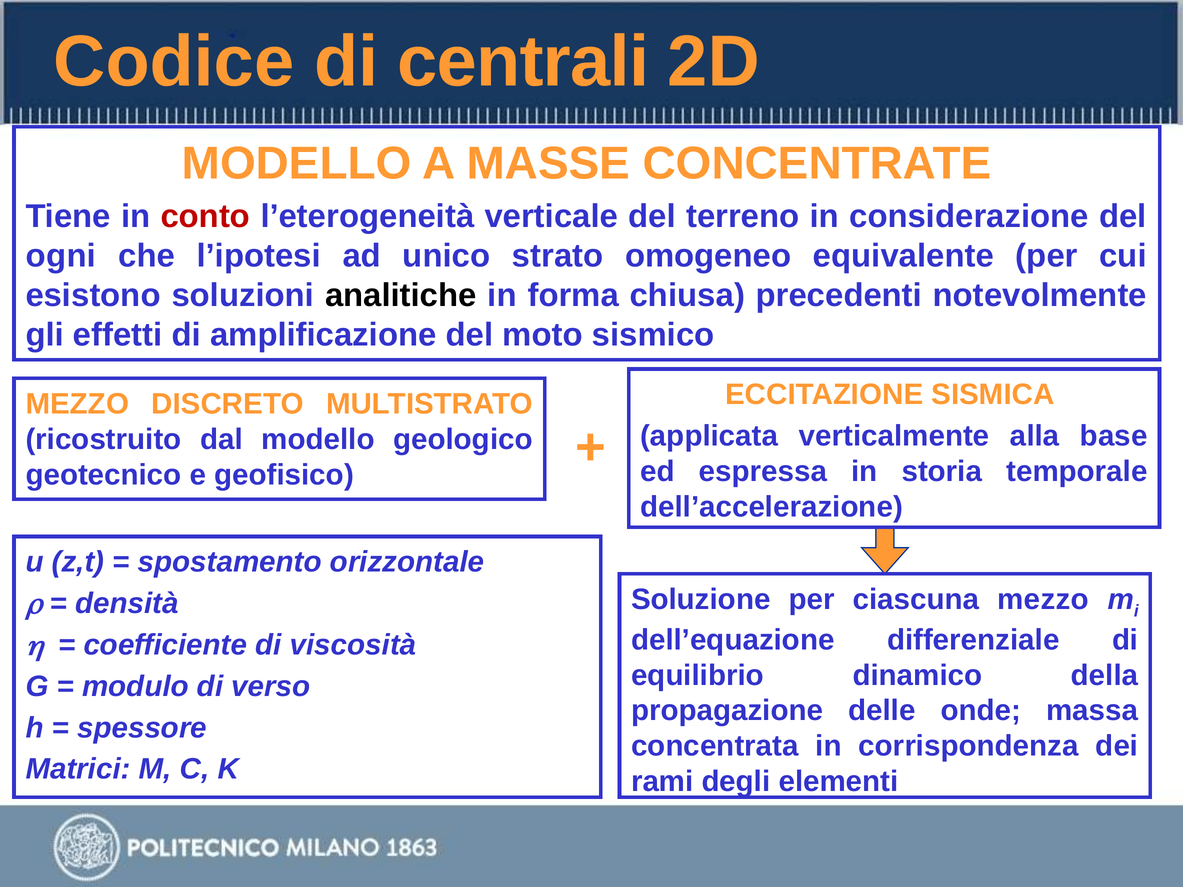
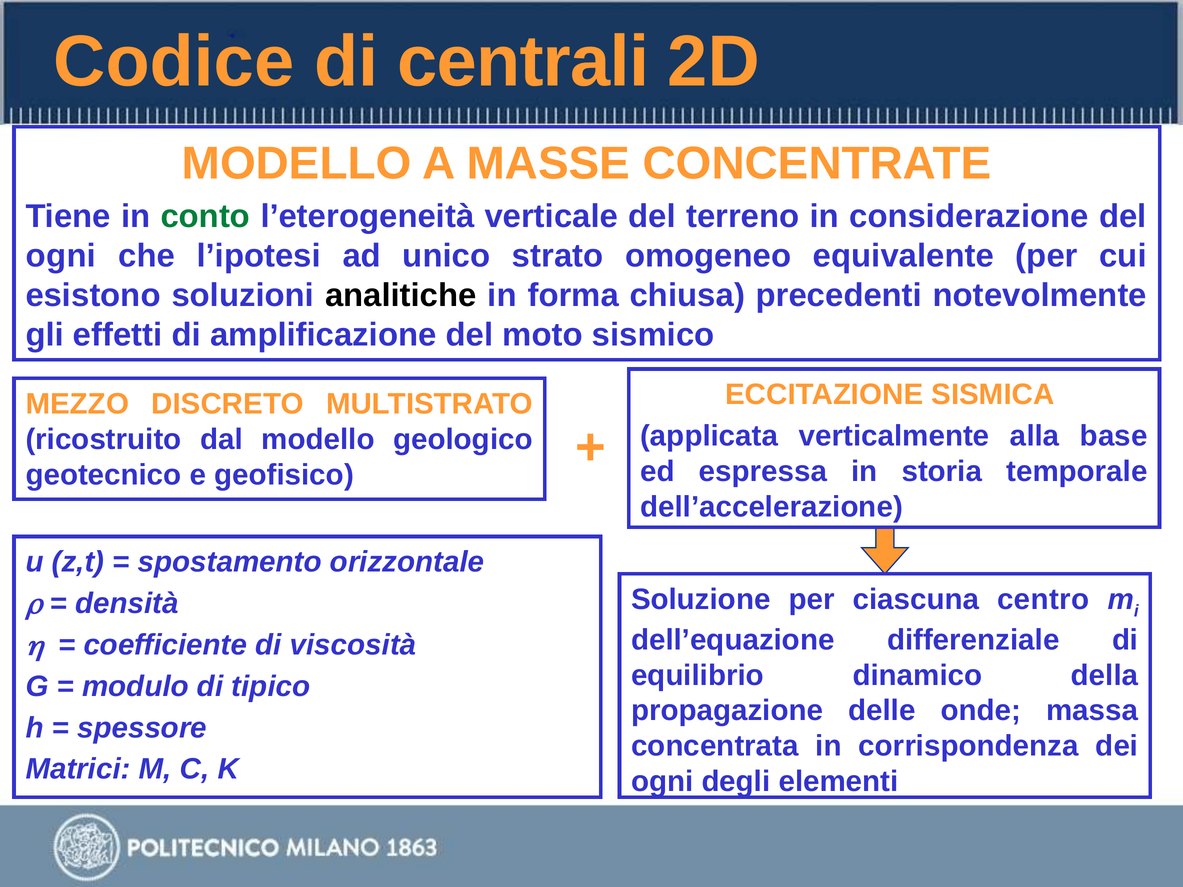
conto colour: red -> green
ciascuna mezzo: mezzo -> centro
verso: verso -> tipico
rami at (662, 782): rami -> ogni
